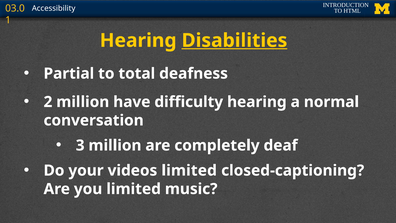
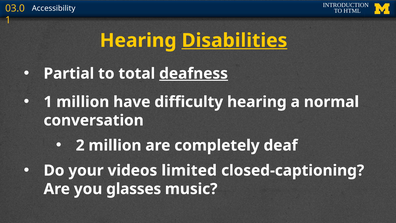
deafness underline: none -> present
2 at (48, 102): 2 -> 1
3: 3 -> 2
you limited: limited -> glasses
